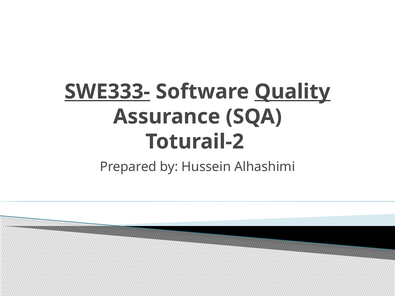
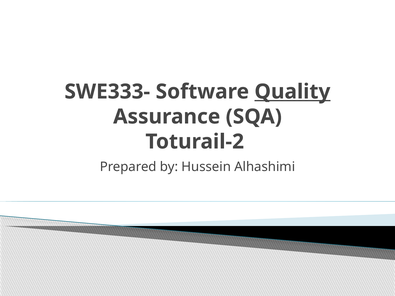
SWE333- underline: present -> none
